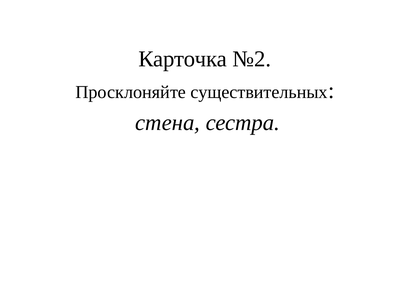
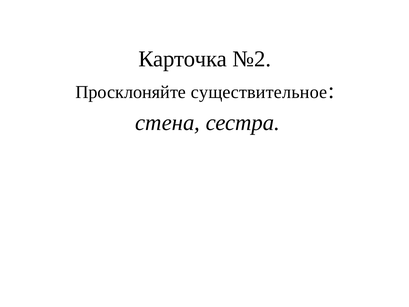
существительных: существительных -> существительное
